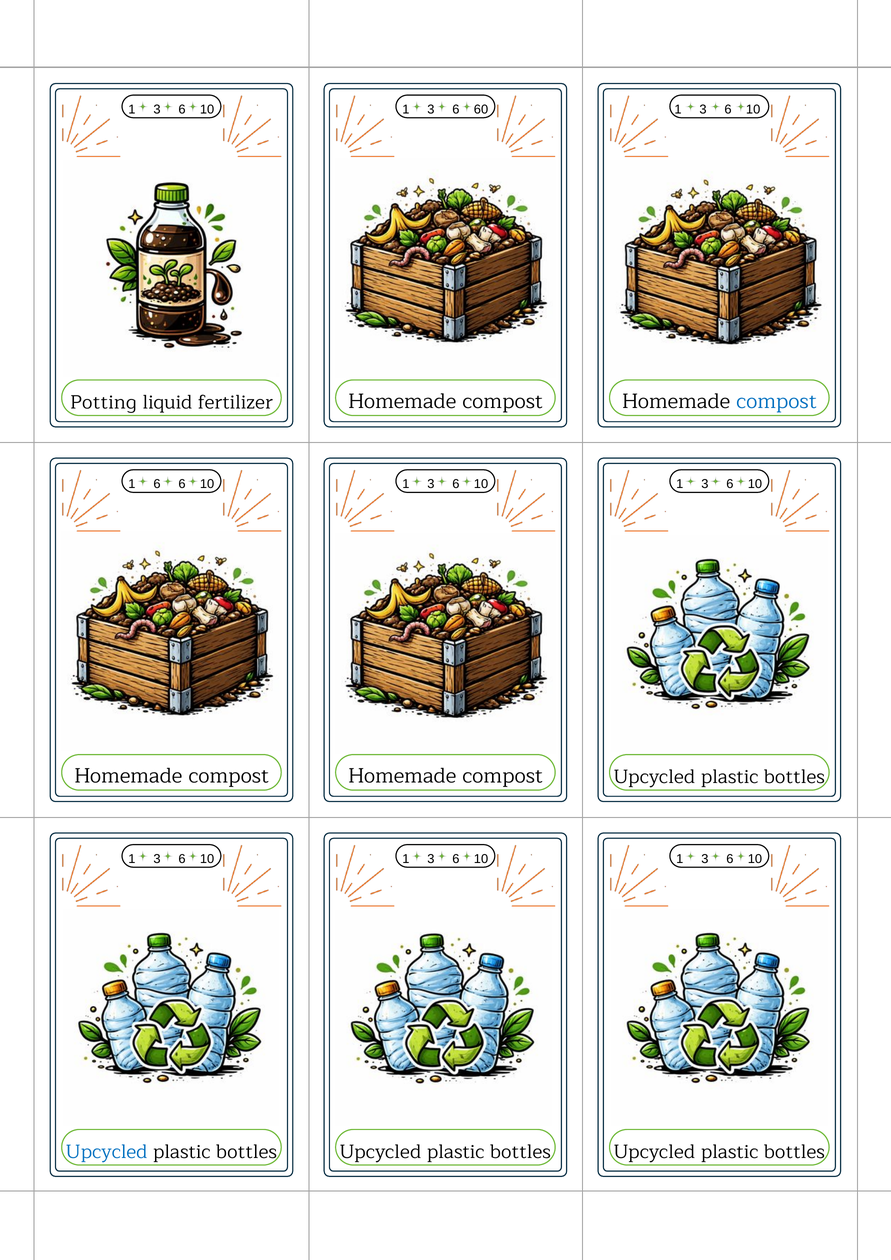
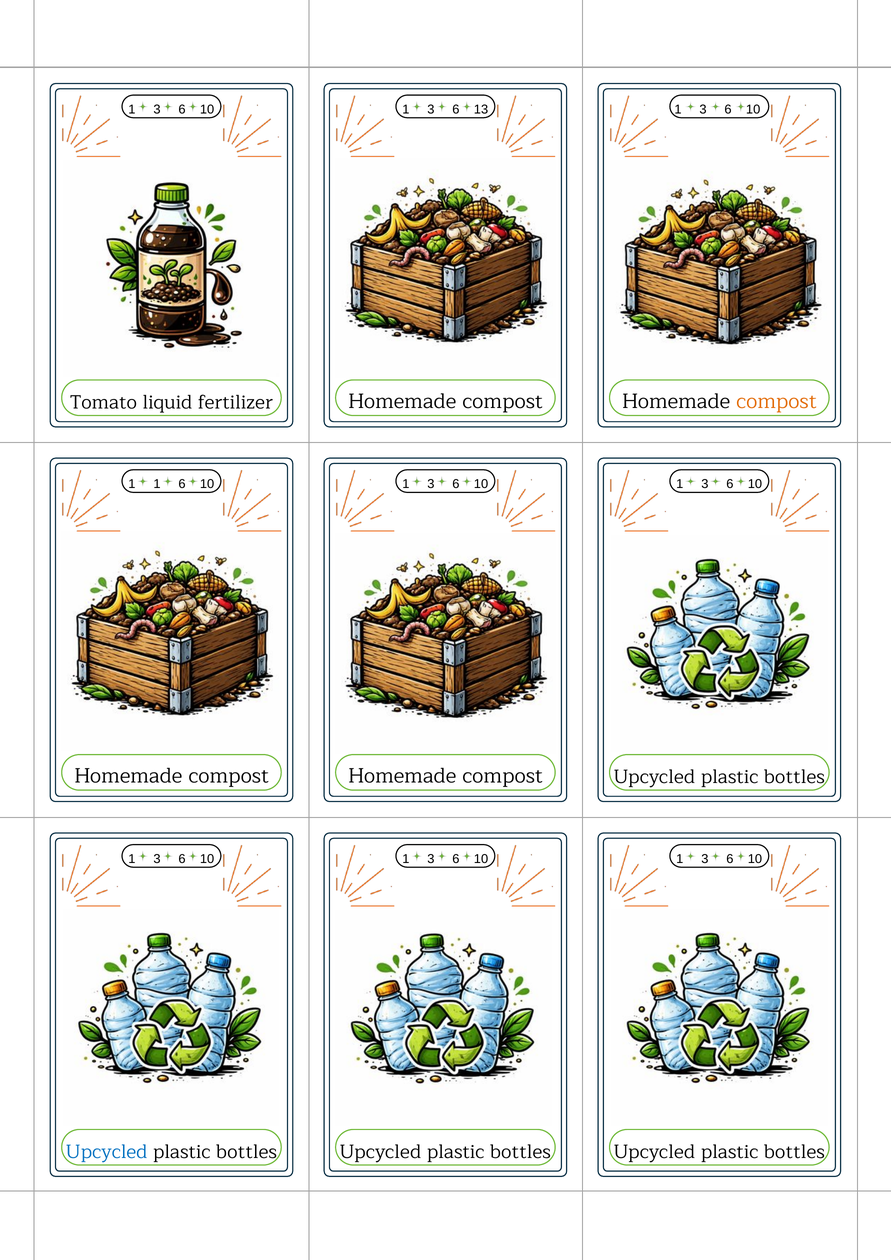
60: 60 -> 13
compost at (777, 402) colour: blue -> orange
Potting: Potting -> Tomato
1 6: 6 -> 1
